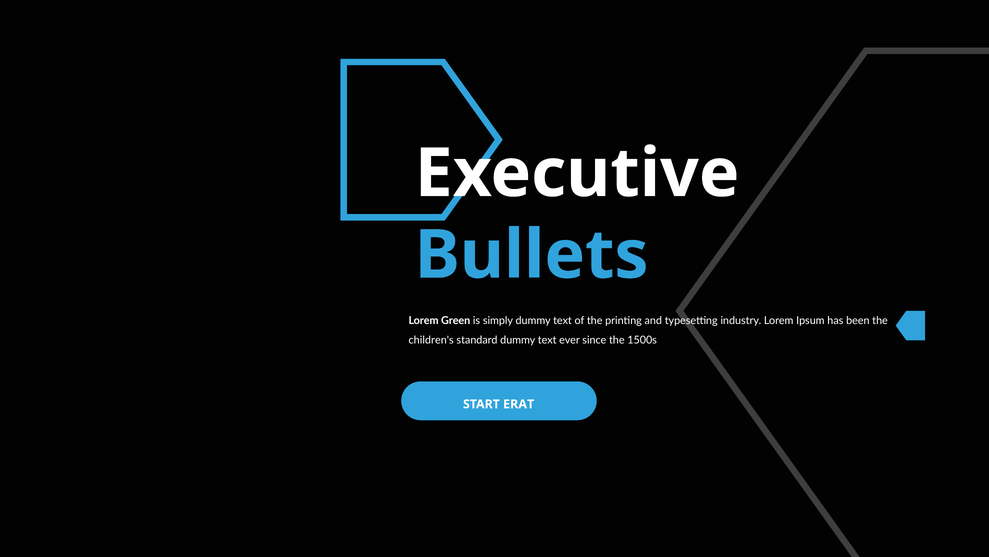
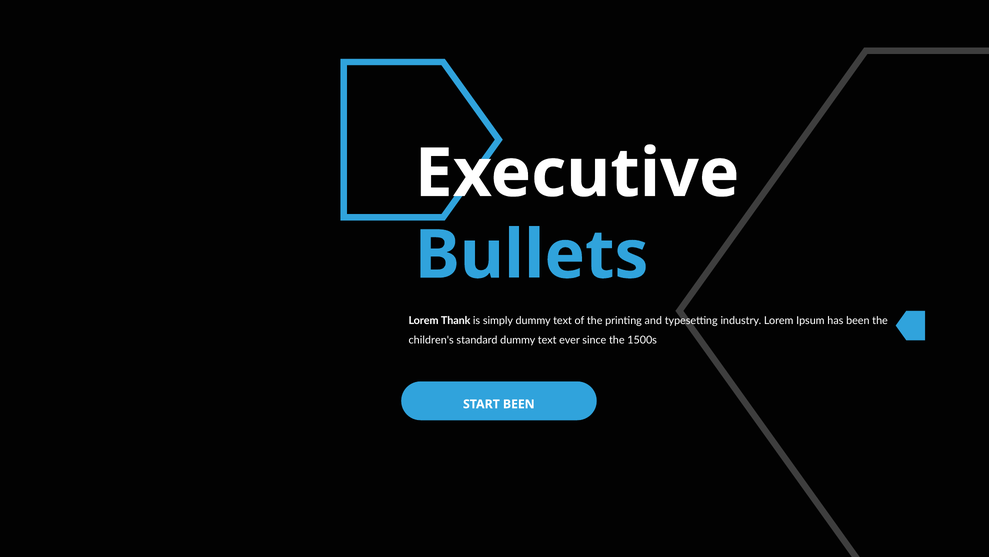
Green: Green -> Thank
START ERAT: ERAT -> BEEN
